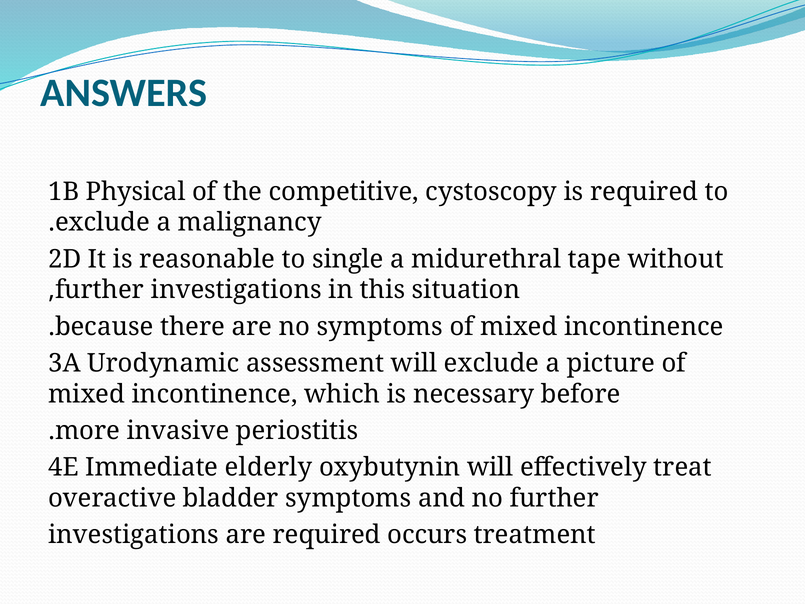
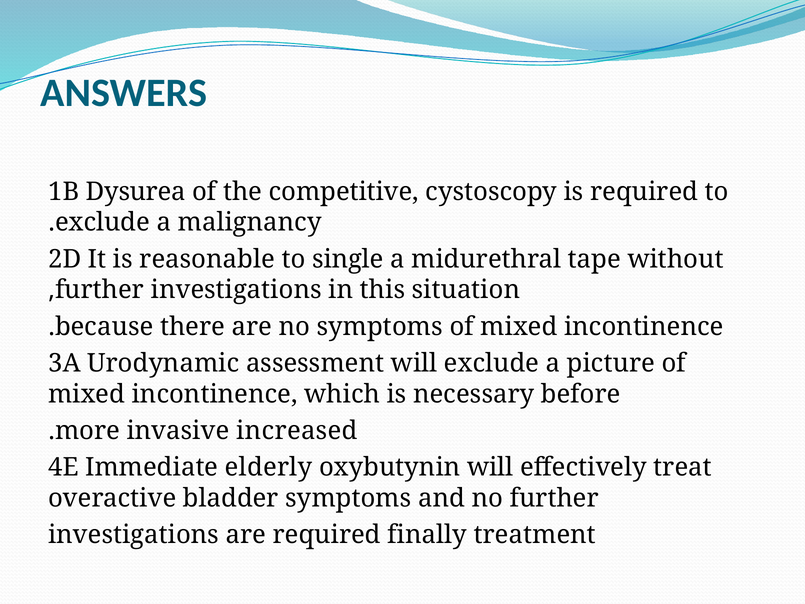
Physical: Physical -> Dysurea
periostitis: periostitis -> increased
occurs: occurs -> finally
